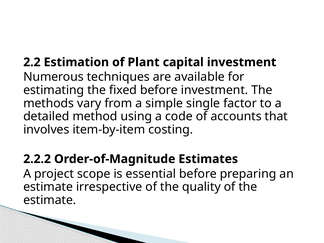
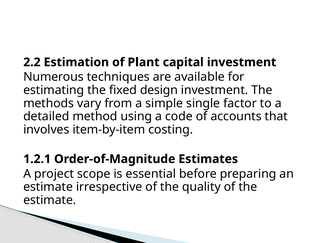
fixed before: before -> design
2.2.2: 2.2.2 -> 1.2.1
